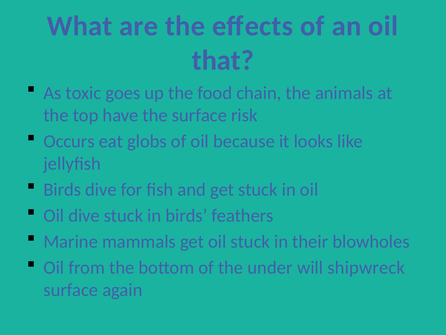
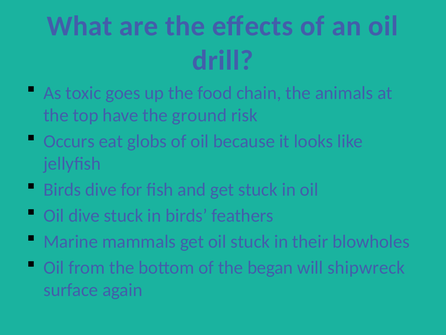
that: that -> drill
the surface: surface -> ground
under: under -> began
